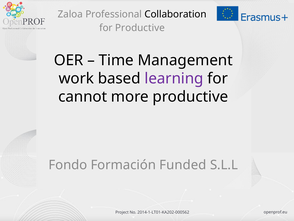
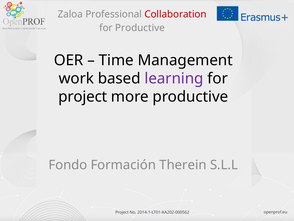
Collaboration colour: black -> red
cannot at (83, 96): cannot -> project
Funded: Funded -> Therein
